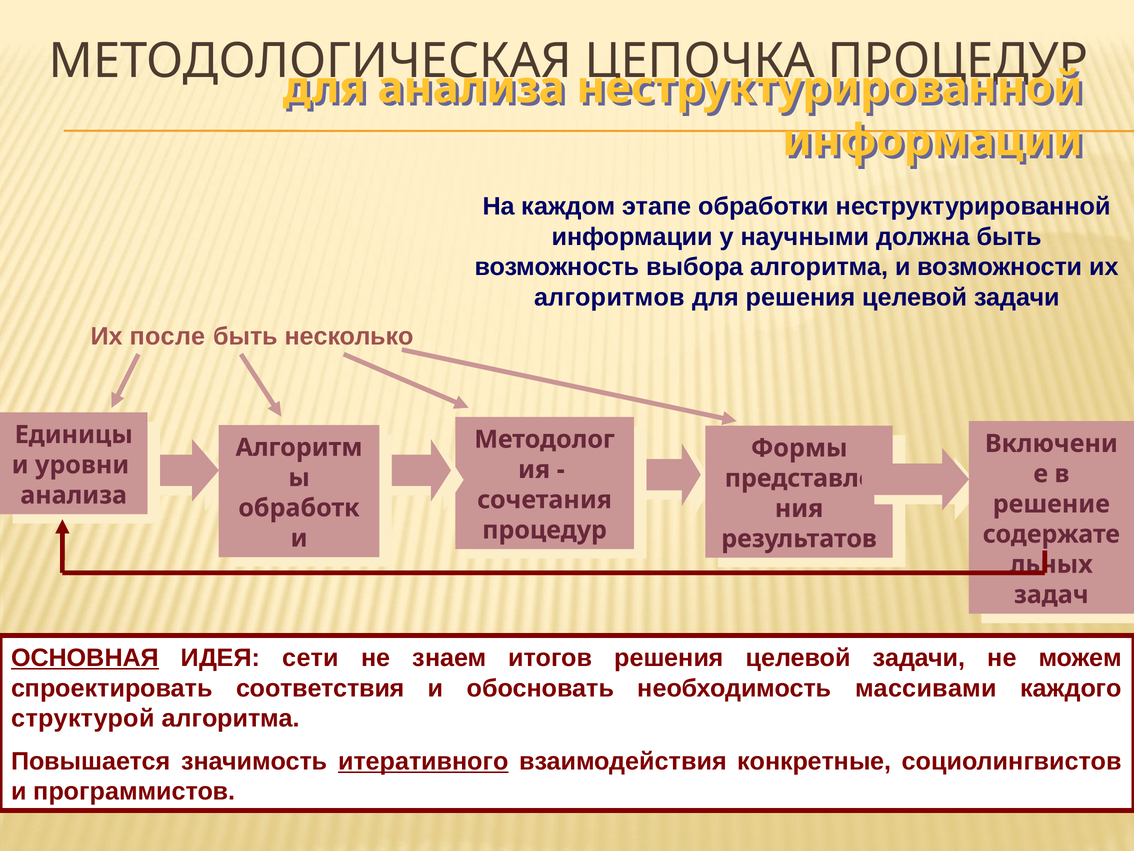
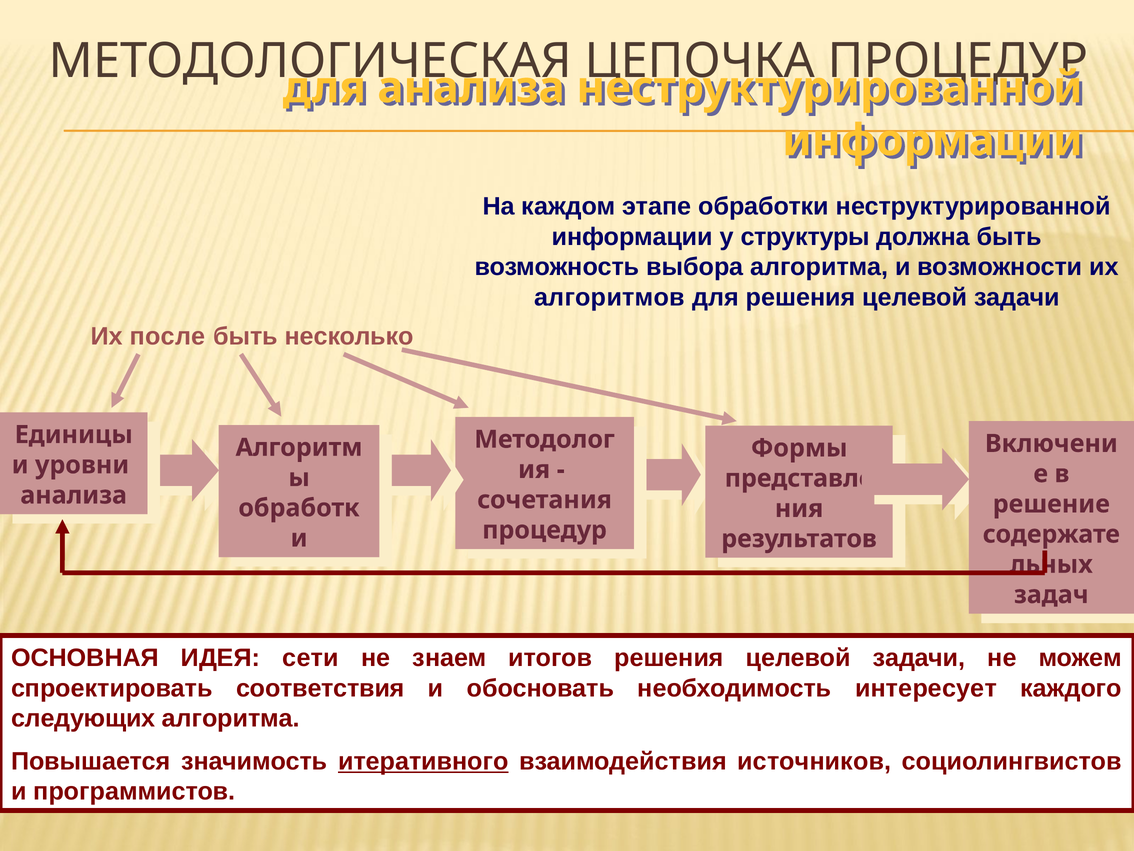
научными: научными -> структуры
ОСНОВНАЯ underline: present -> none
массивами: массивами -> интересует
структурой: структурой -> следующих
конкретные: конкретные -> источников
